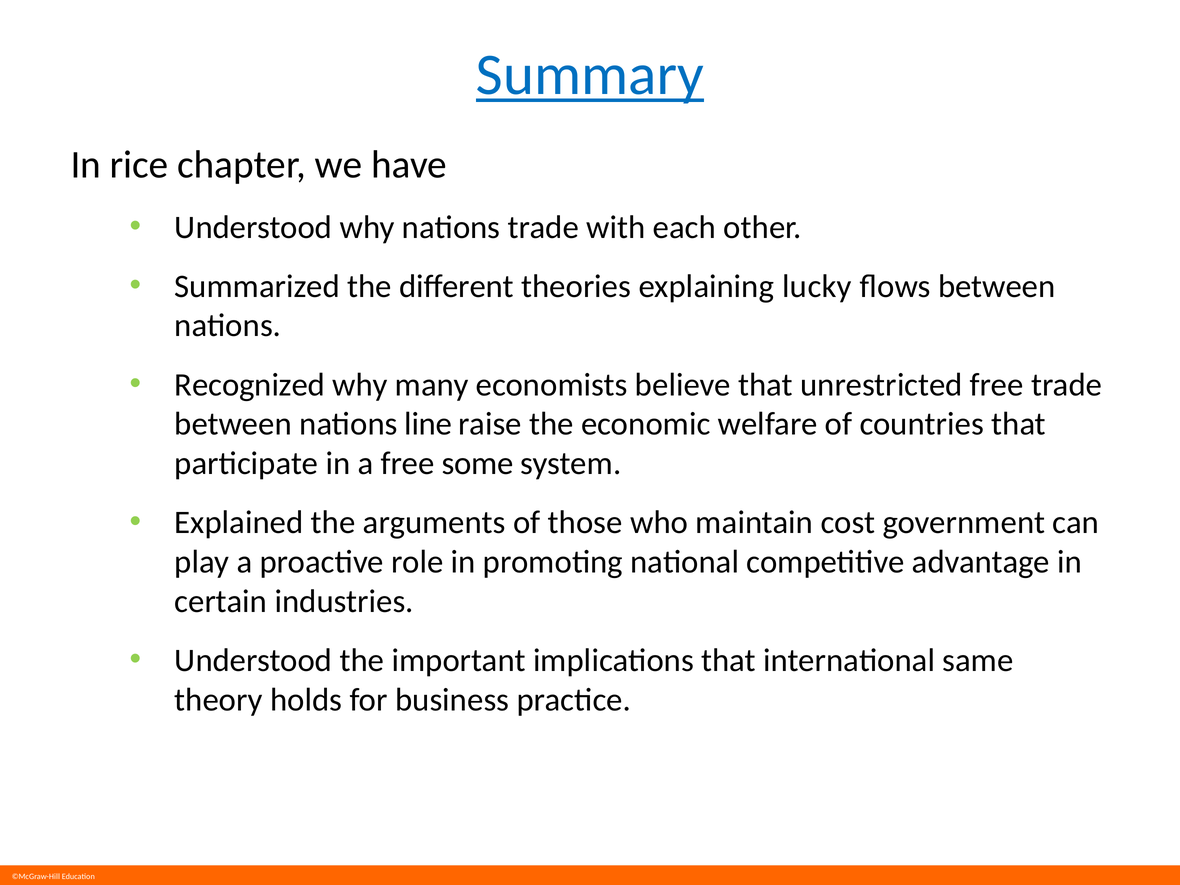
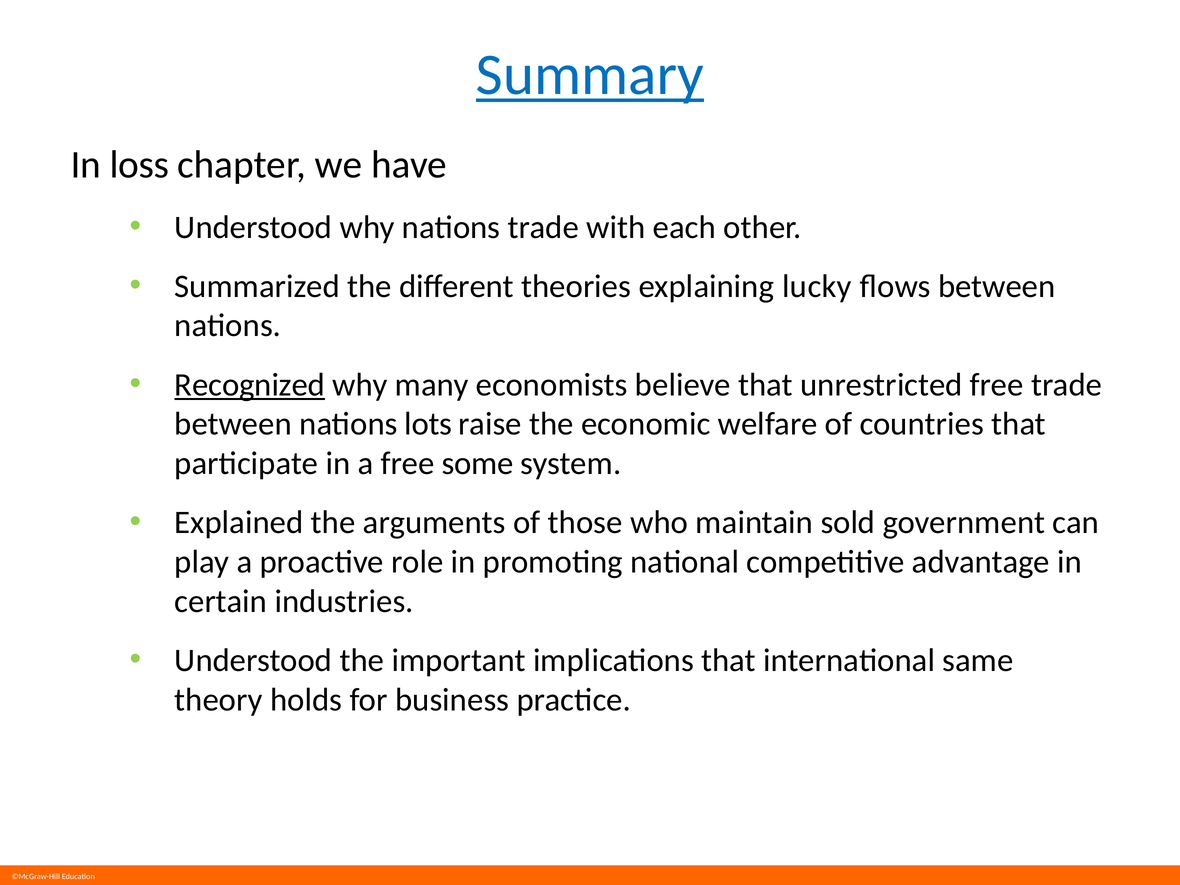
rice: rice -> loss
Recognized underline: none -> present
line: line -> lots
cost: cost -> sold
